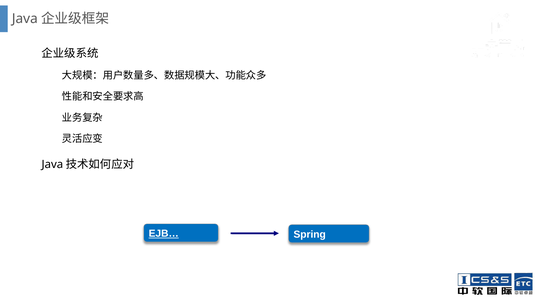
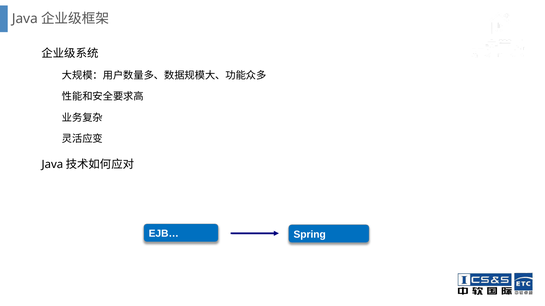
EJB… underline: present -> none
